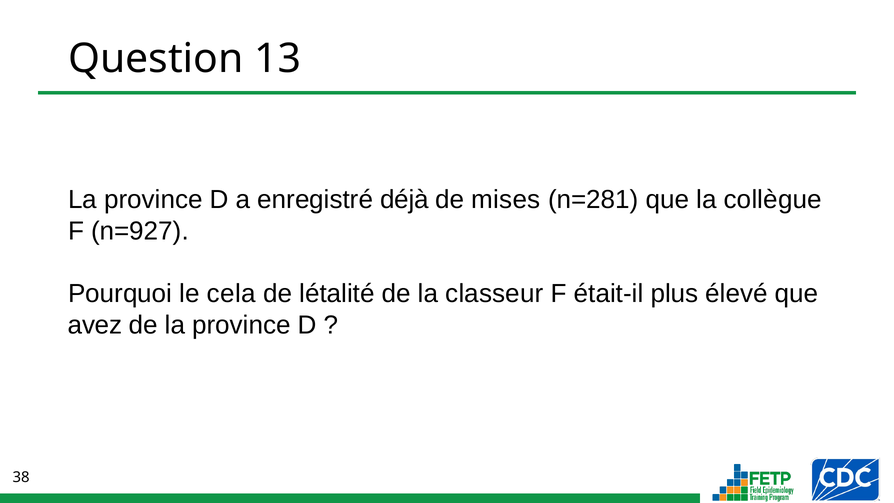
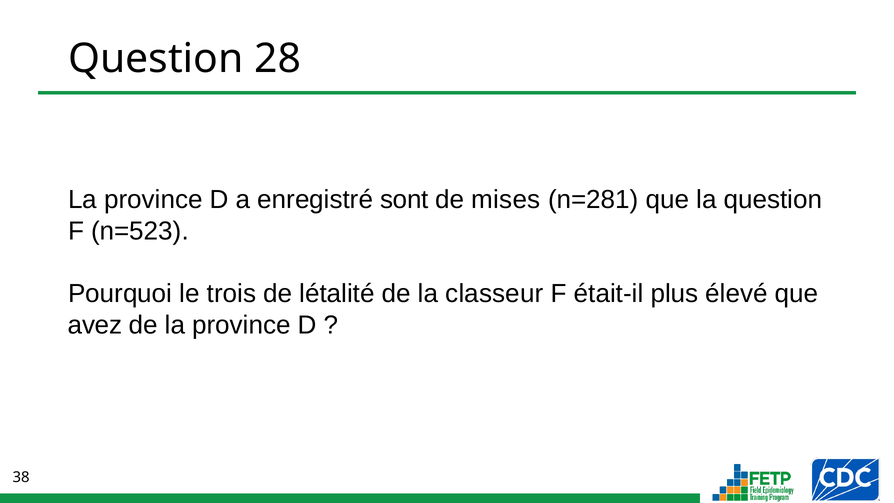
13: 13 -> 28
déjà: déjà -> sont
la collègue: collègue -> question
n=927: n=927 -> n=523
cela: cela -> trois
